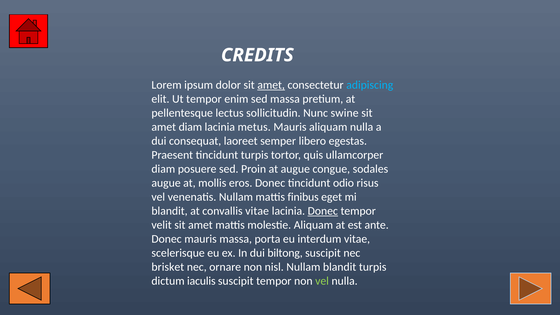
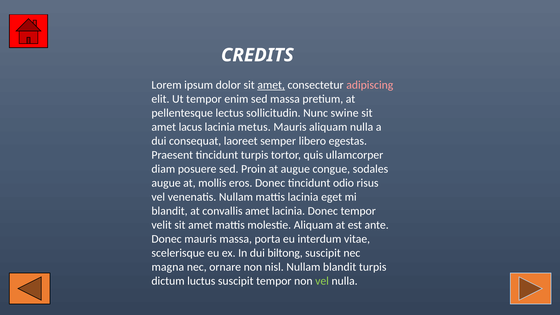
adipiscing colour: light blue -> pink
amet diam: diam -> lacus
mattis finibus: finibus -> lacinia
convallis vitae: vitae -> amet
Donec at (323, 211) underline: present -> none
brisket: brisket -> magna
iaculis: iaculis -> luctus
